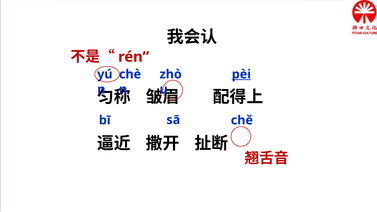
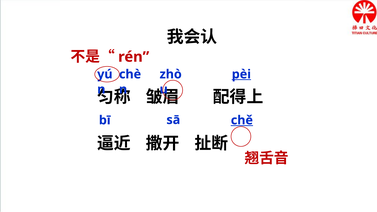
chě underline: none -> present
